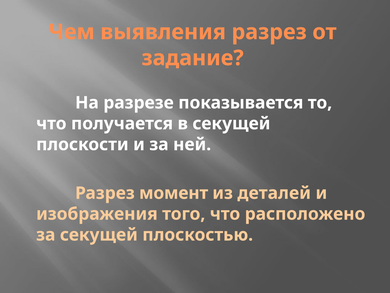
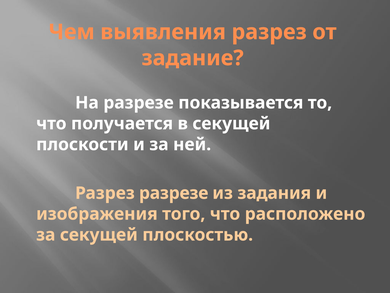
Разрез момент: момент -> разрезе
деталей: деталей -> задания
